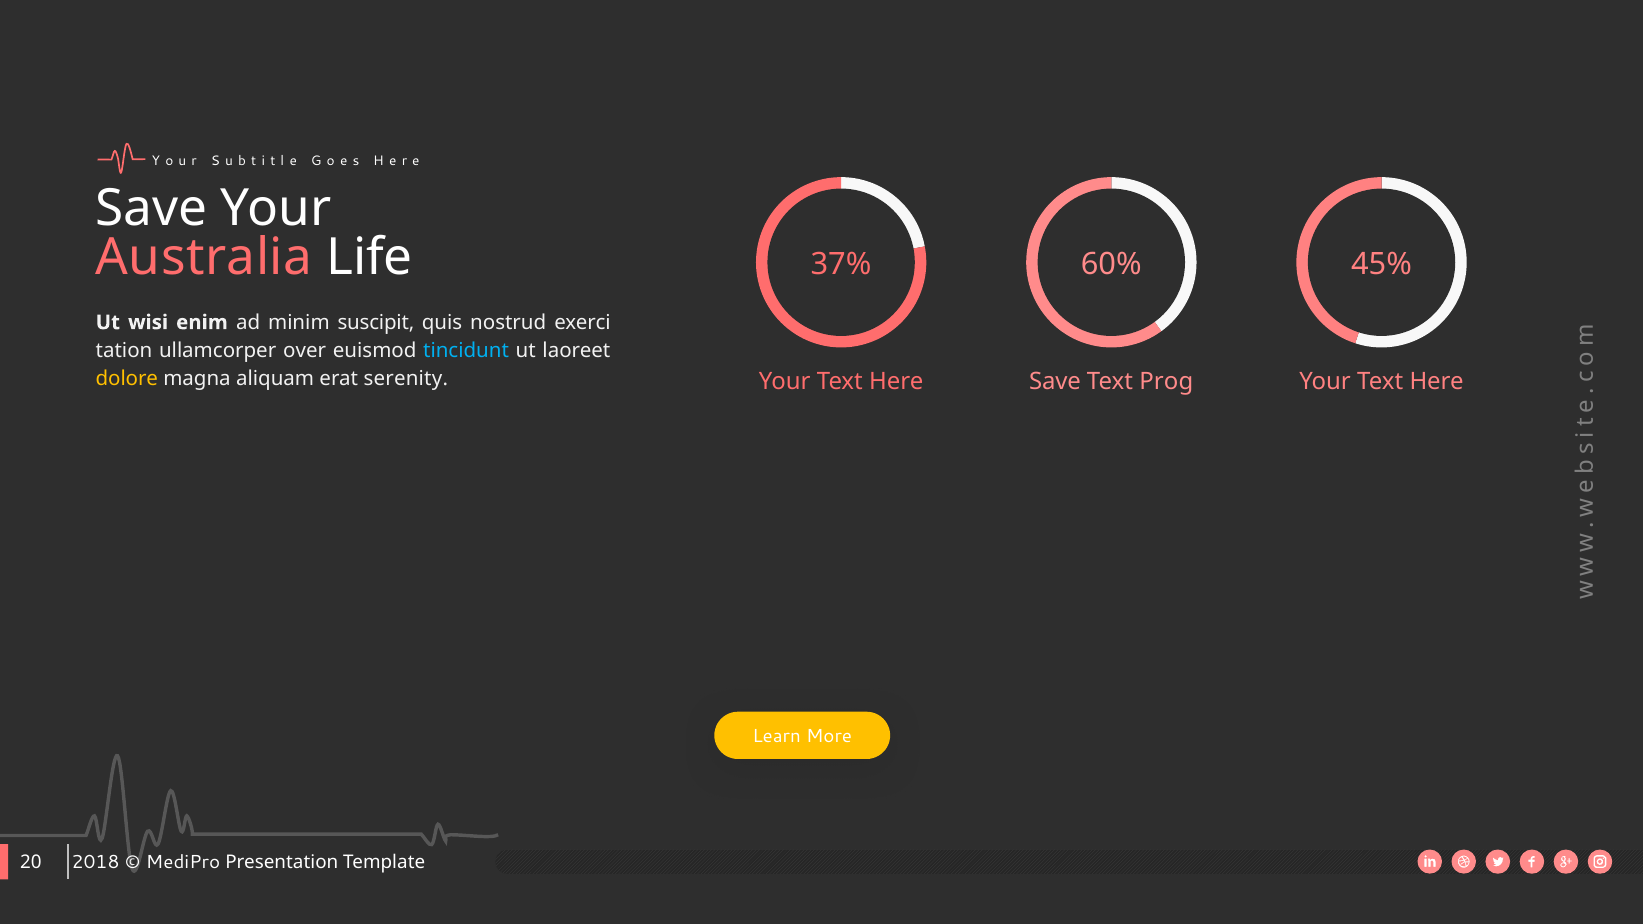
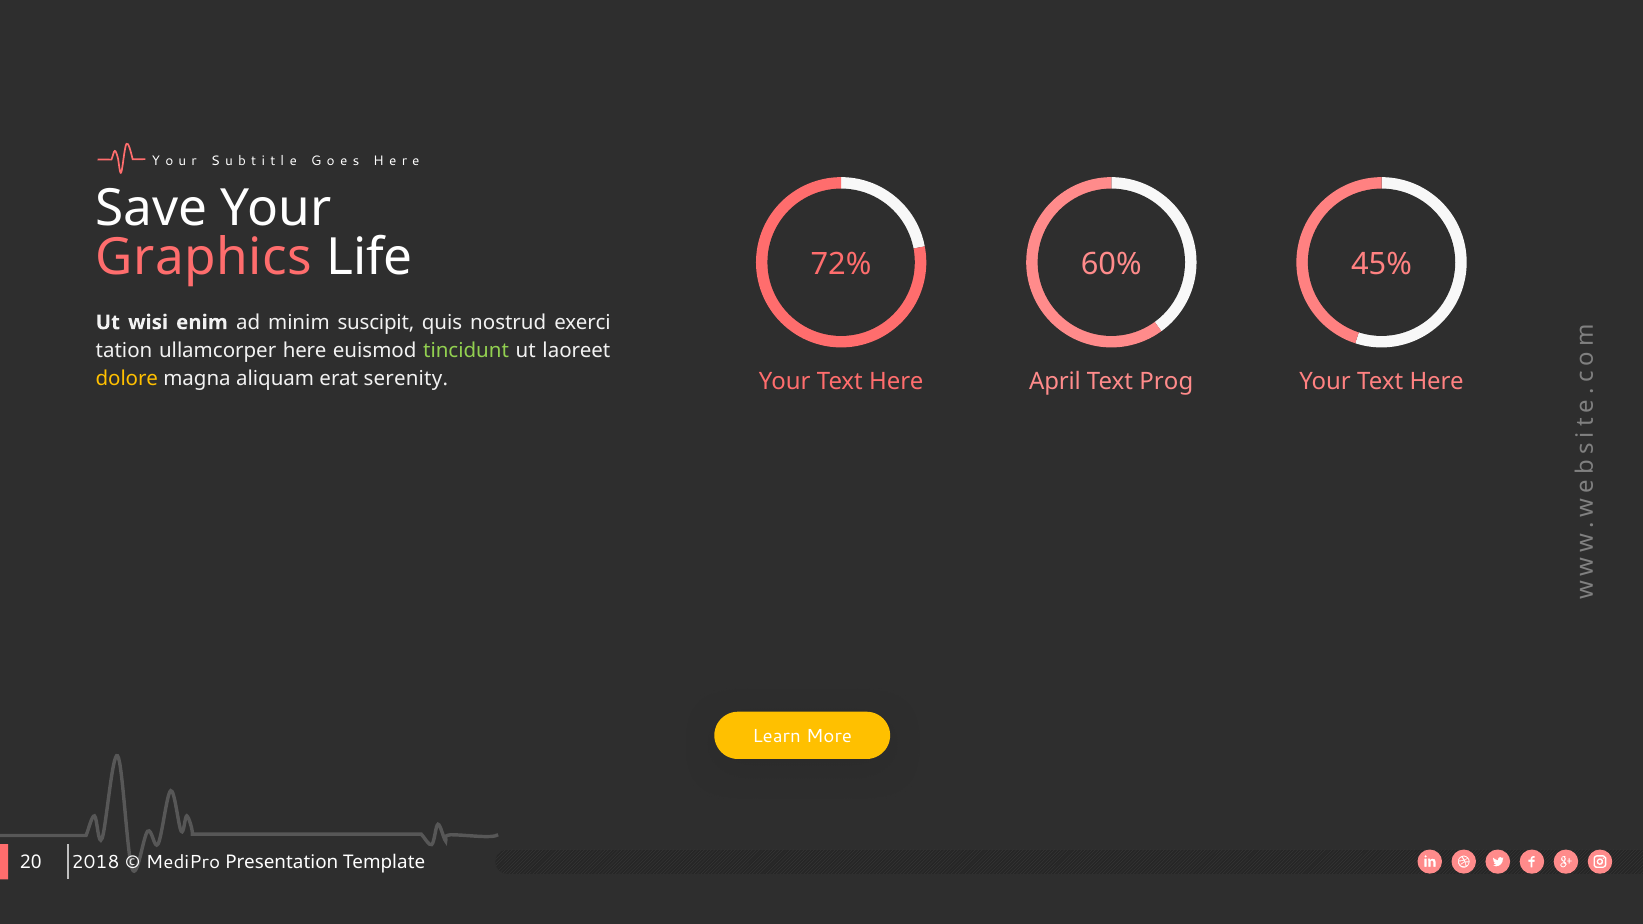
Australia: Australia -> Graphics
37%: 37% -> 72%
ullamcorper over: over -> here
tincidunt colour: light blue -> light green
Save at (1055, 382): Save -> April
